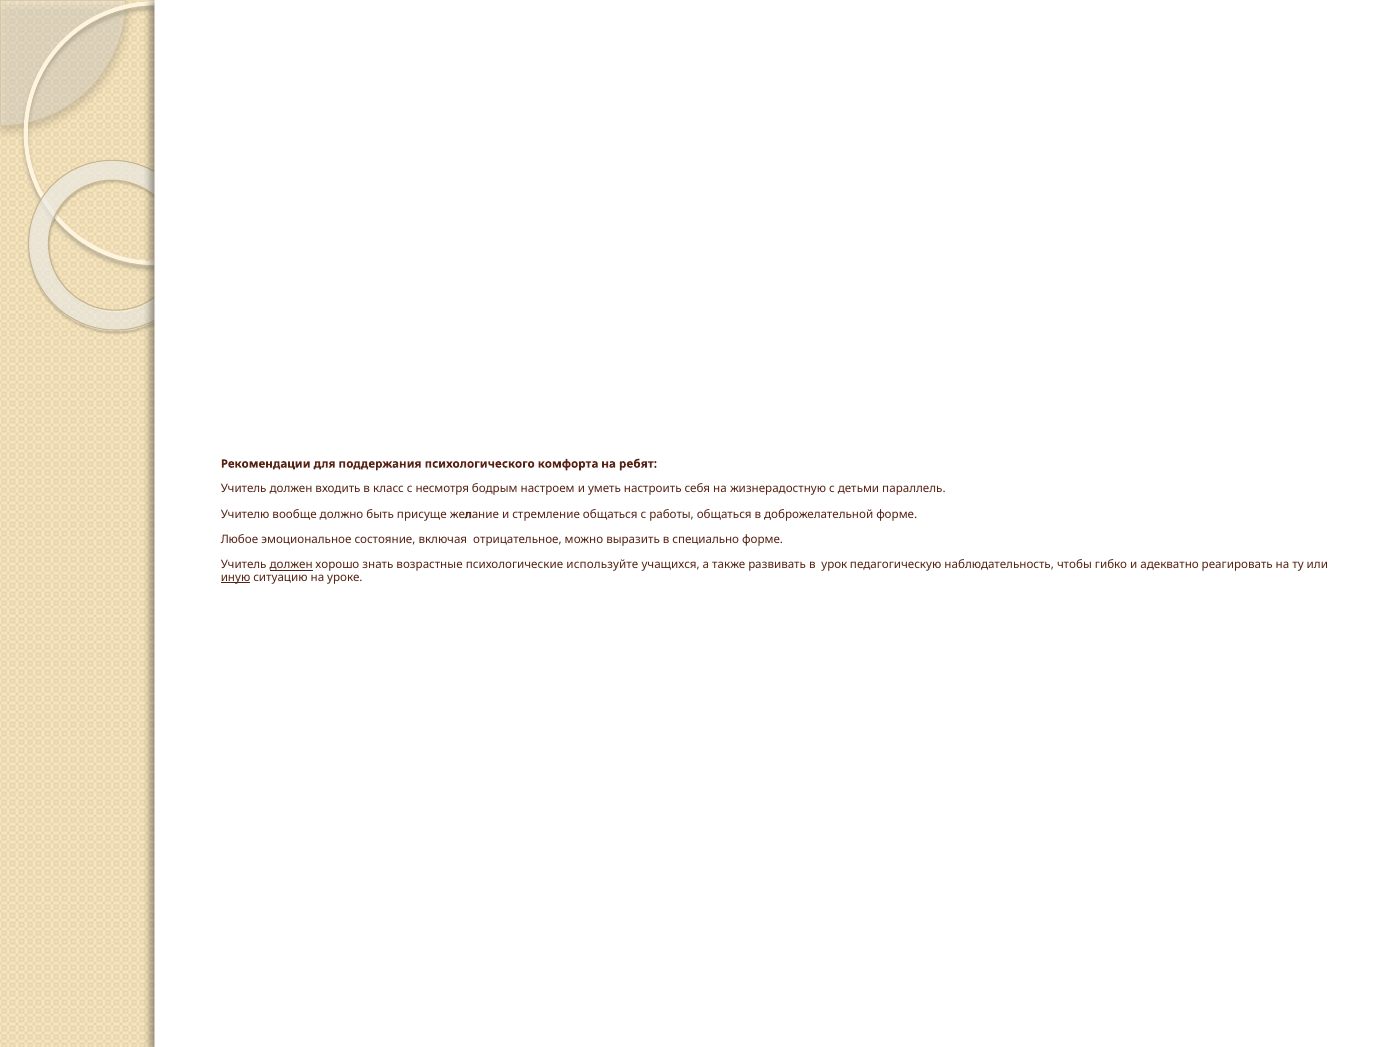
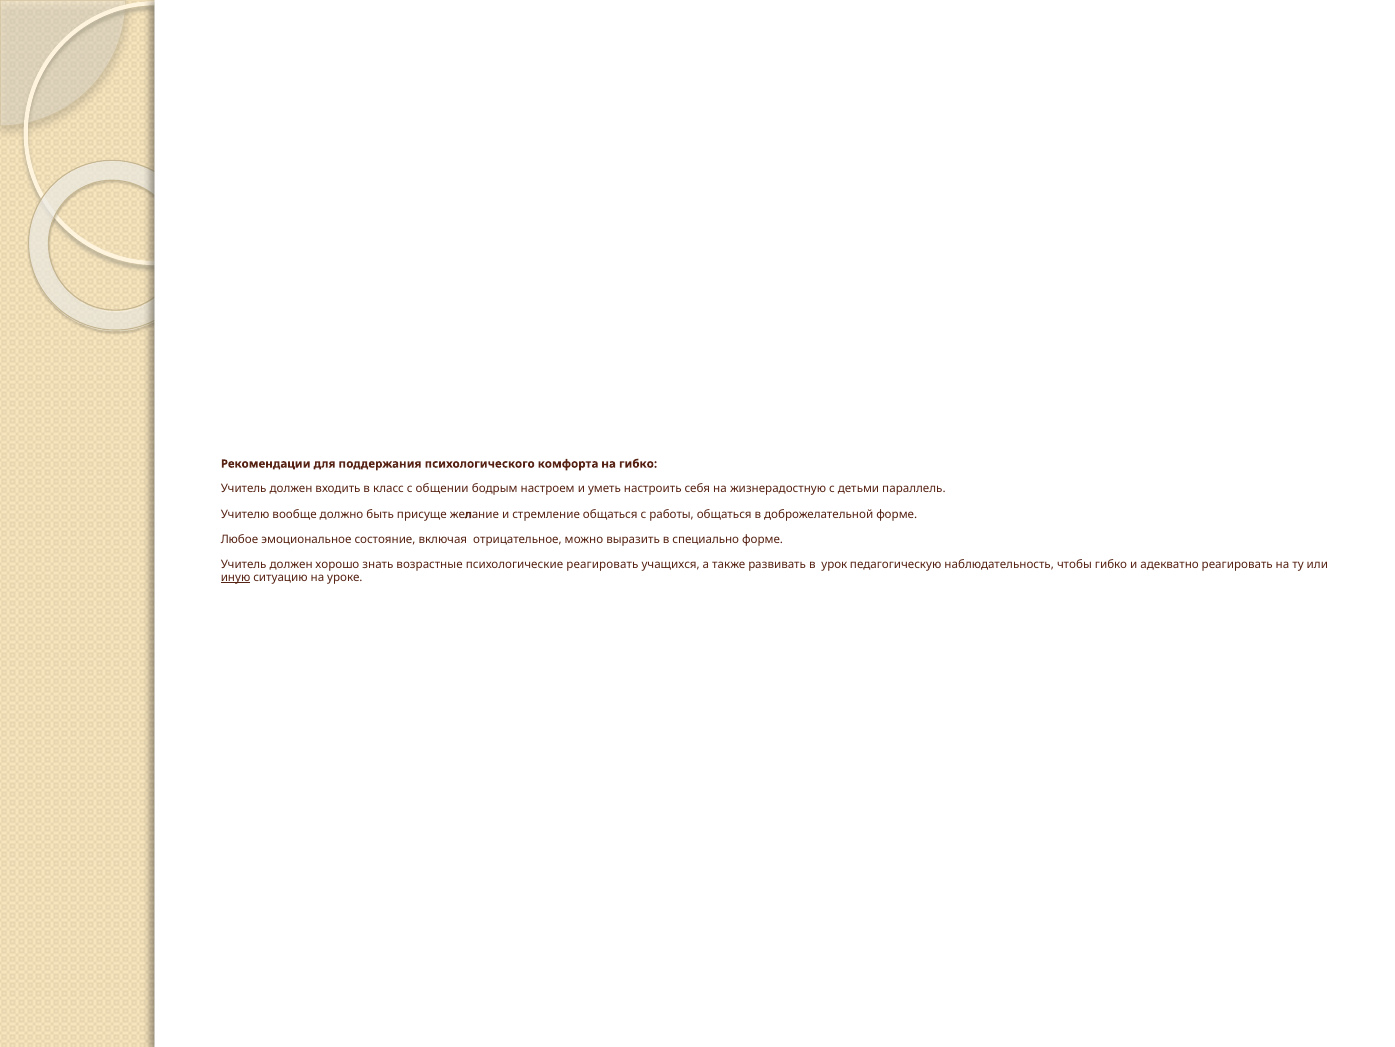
на ребят: ребят -> гибко
несмотря: несмотря -> общении
должен at (291, 565) underline: present -> none
психологические используйте: используйте -> реагировать
